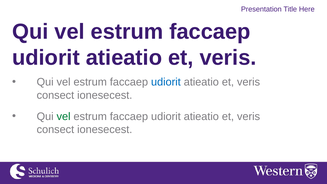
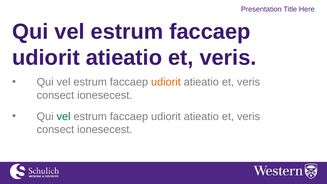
udiorit at (166, 82) colour: blue -> orange
